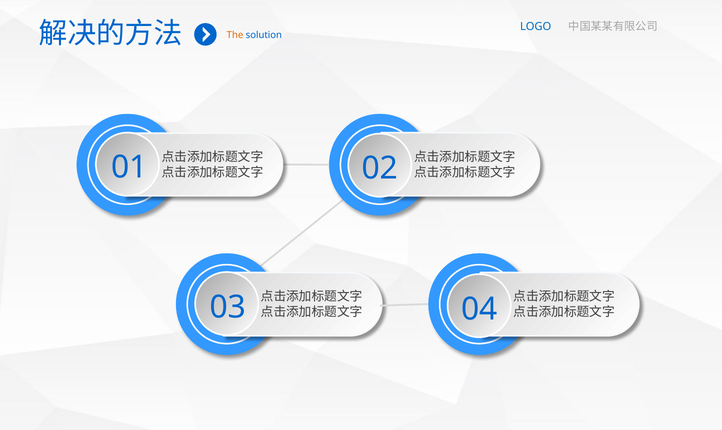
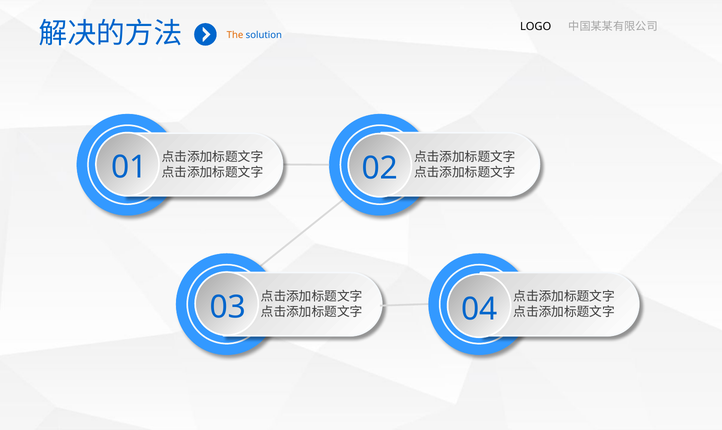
LOGO colour: blue -> black
